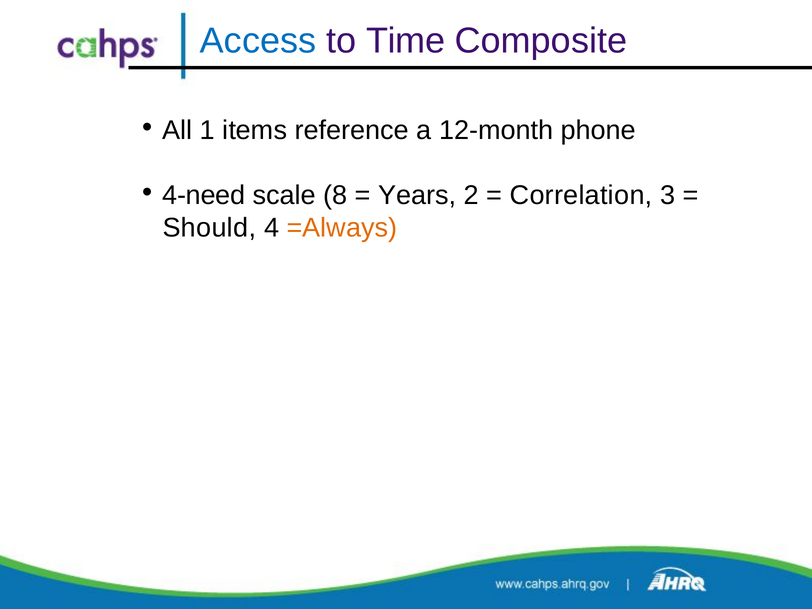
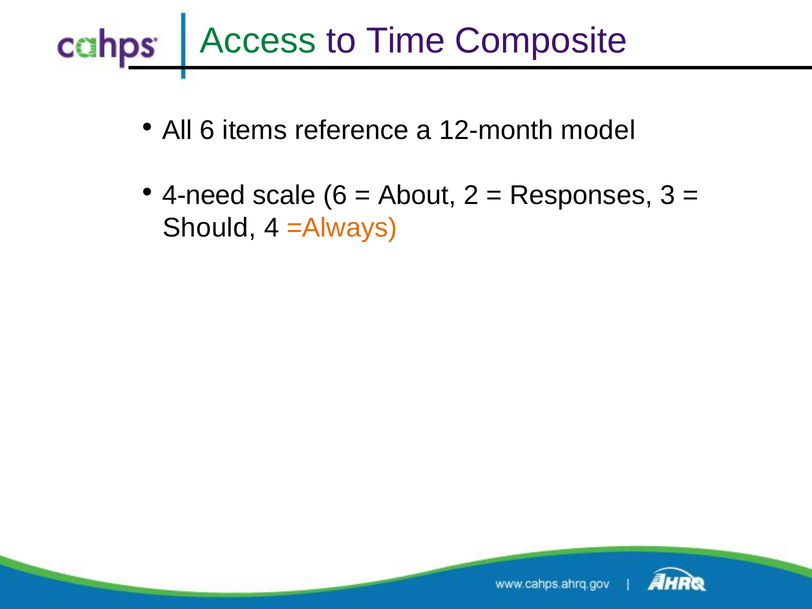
Access colour: blue -> green
All 1: 1 -> 6
phone: phone -> model
scale 8: 8 -> 6
Years: Years -> About
Correlation: Correlation -> Responses
